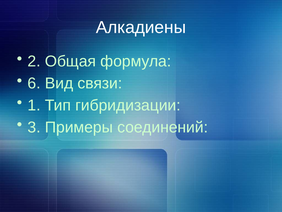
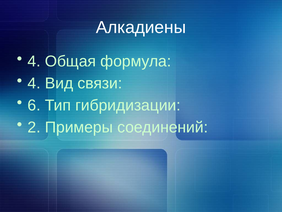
2 at (34, 61): 2 -> 4
6 at (34, 83): 6 -> 4
1: 1 -> 6
3: 3 -> 2
